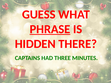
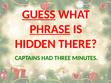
GUESS underline: none -> present
